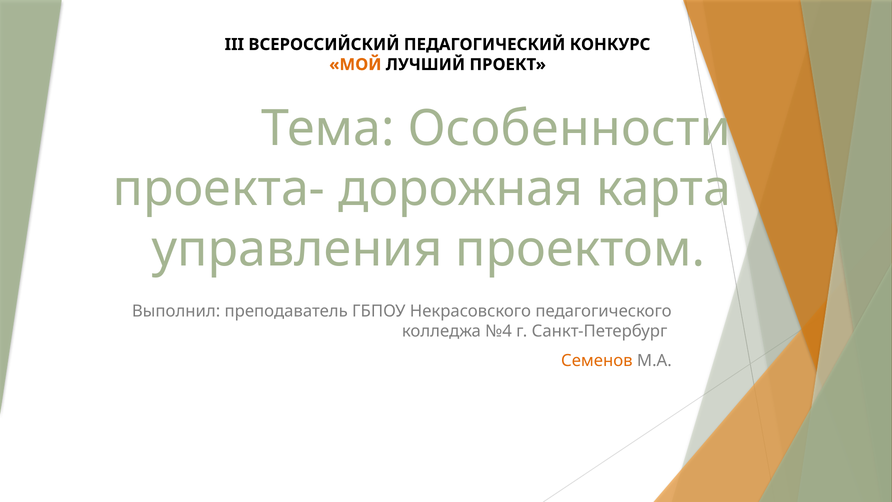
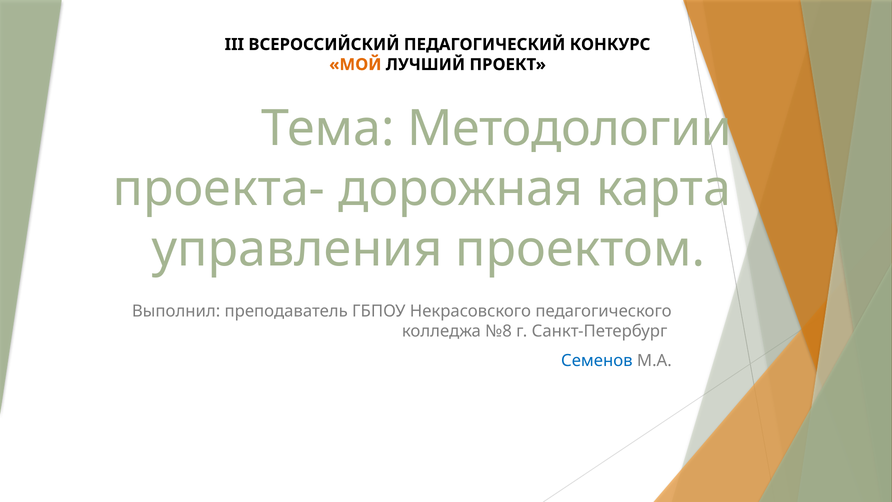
Особенности: Особенности -> Методологии
№4: №4 -> №8
Семенов colour: orange -> blue
